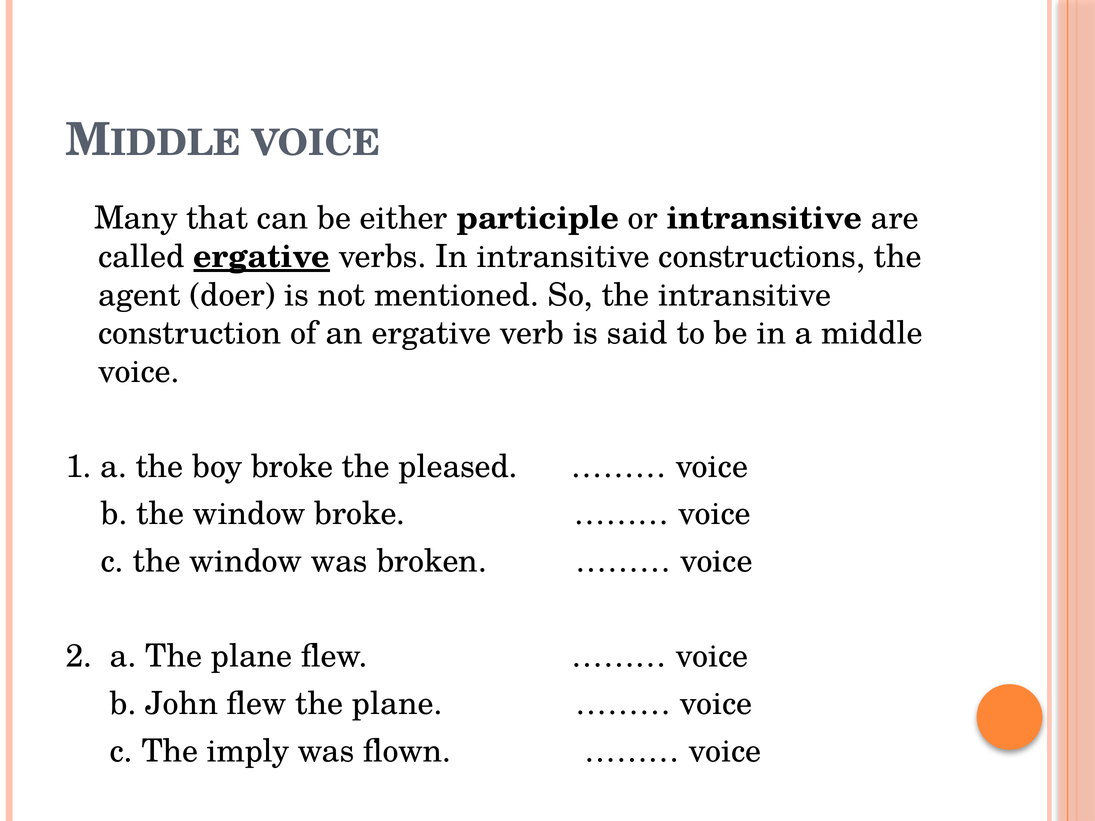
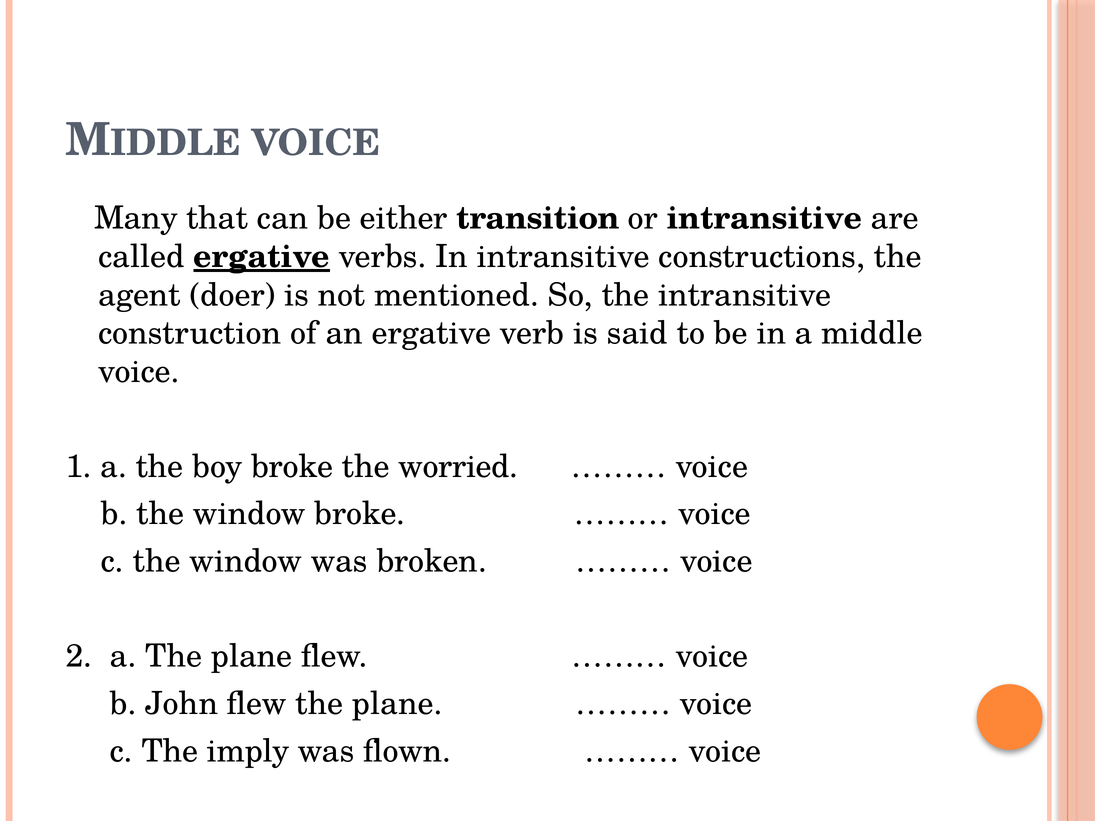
participle: participle -> transition
pleased: pleased -> worried
